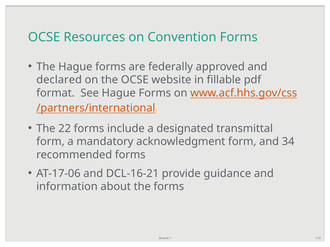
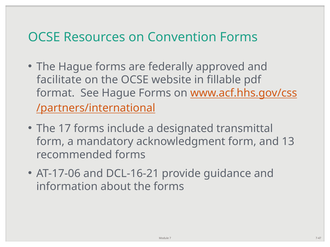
declared: declared -> facilitate
22: 22 -> 17
34: 34 -> 13
